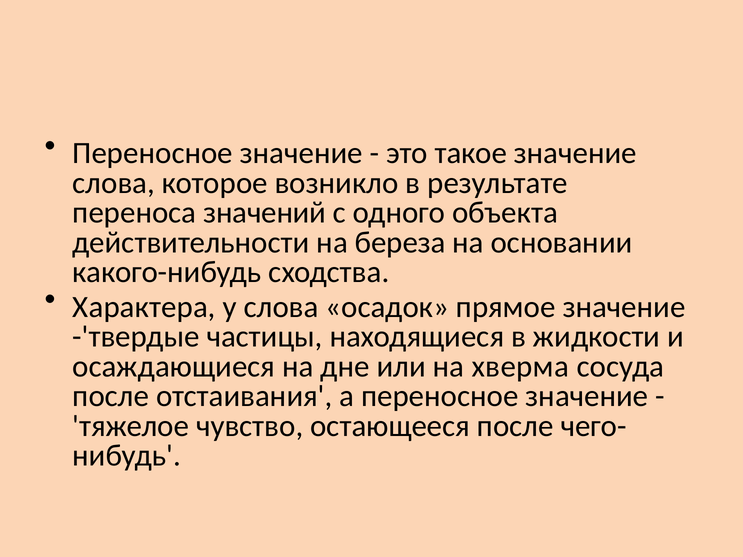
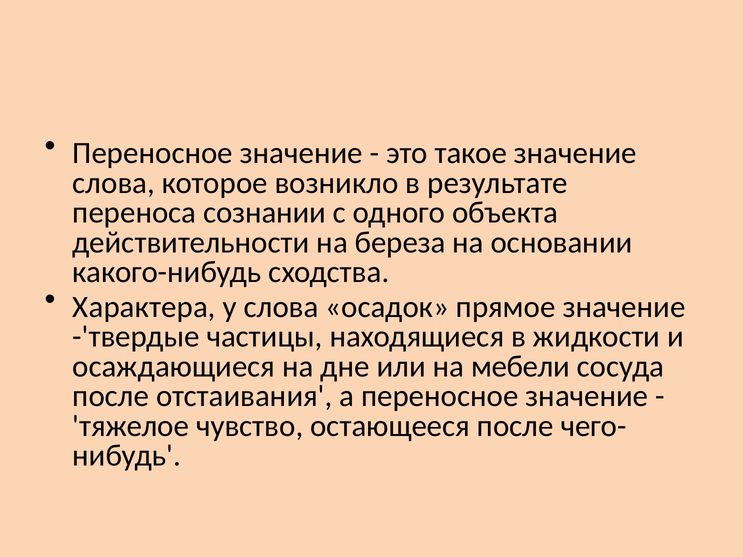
значений: значений -> сознании
хверма: хверма -> мебели
